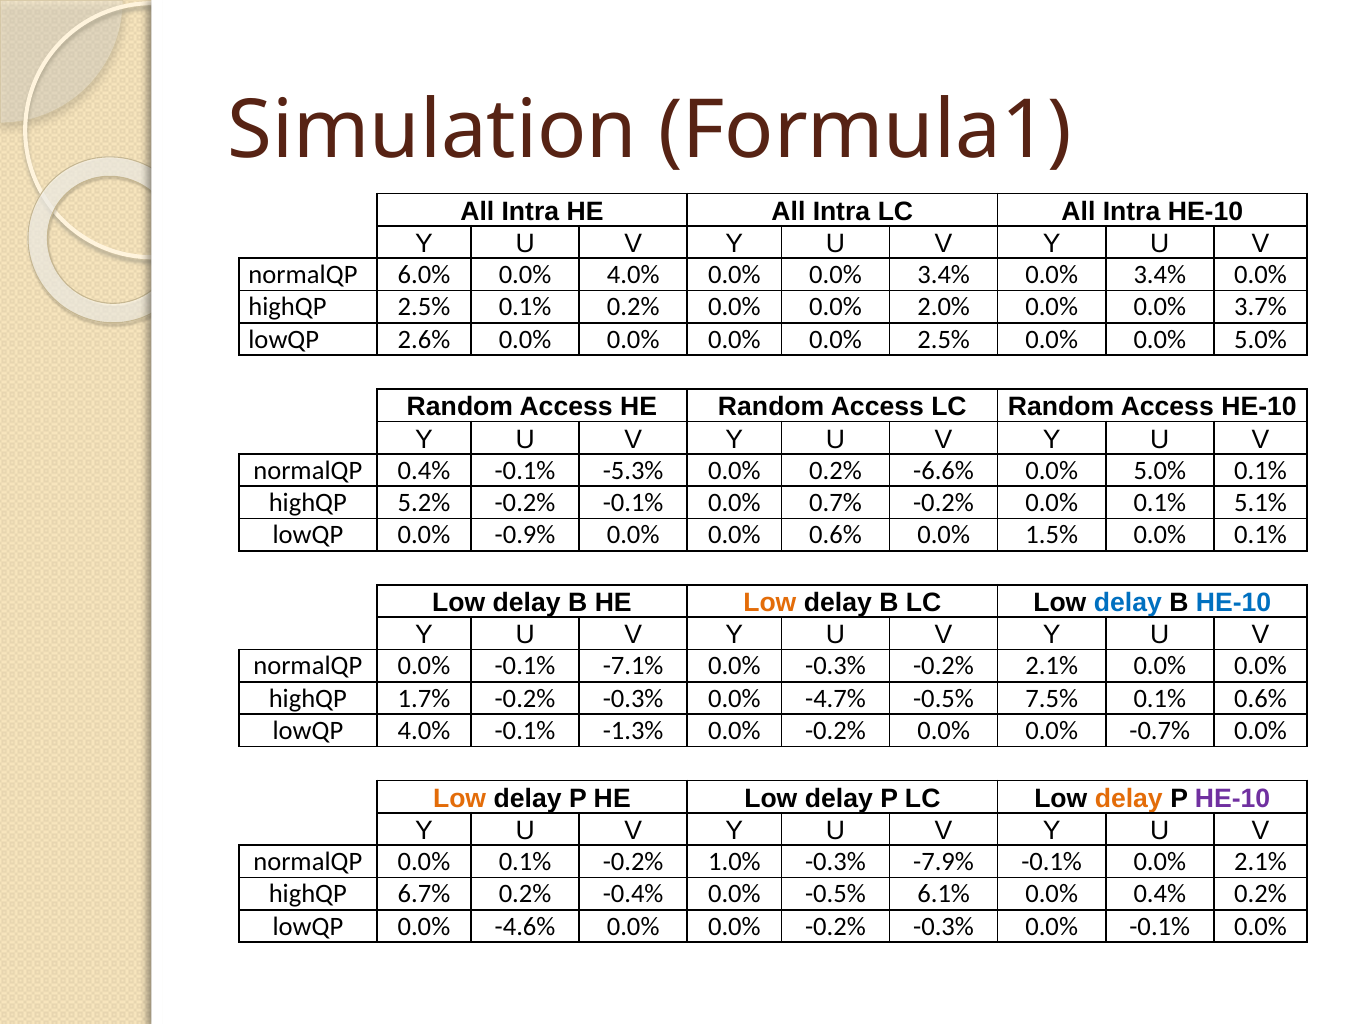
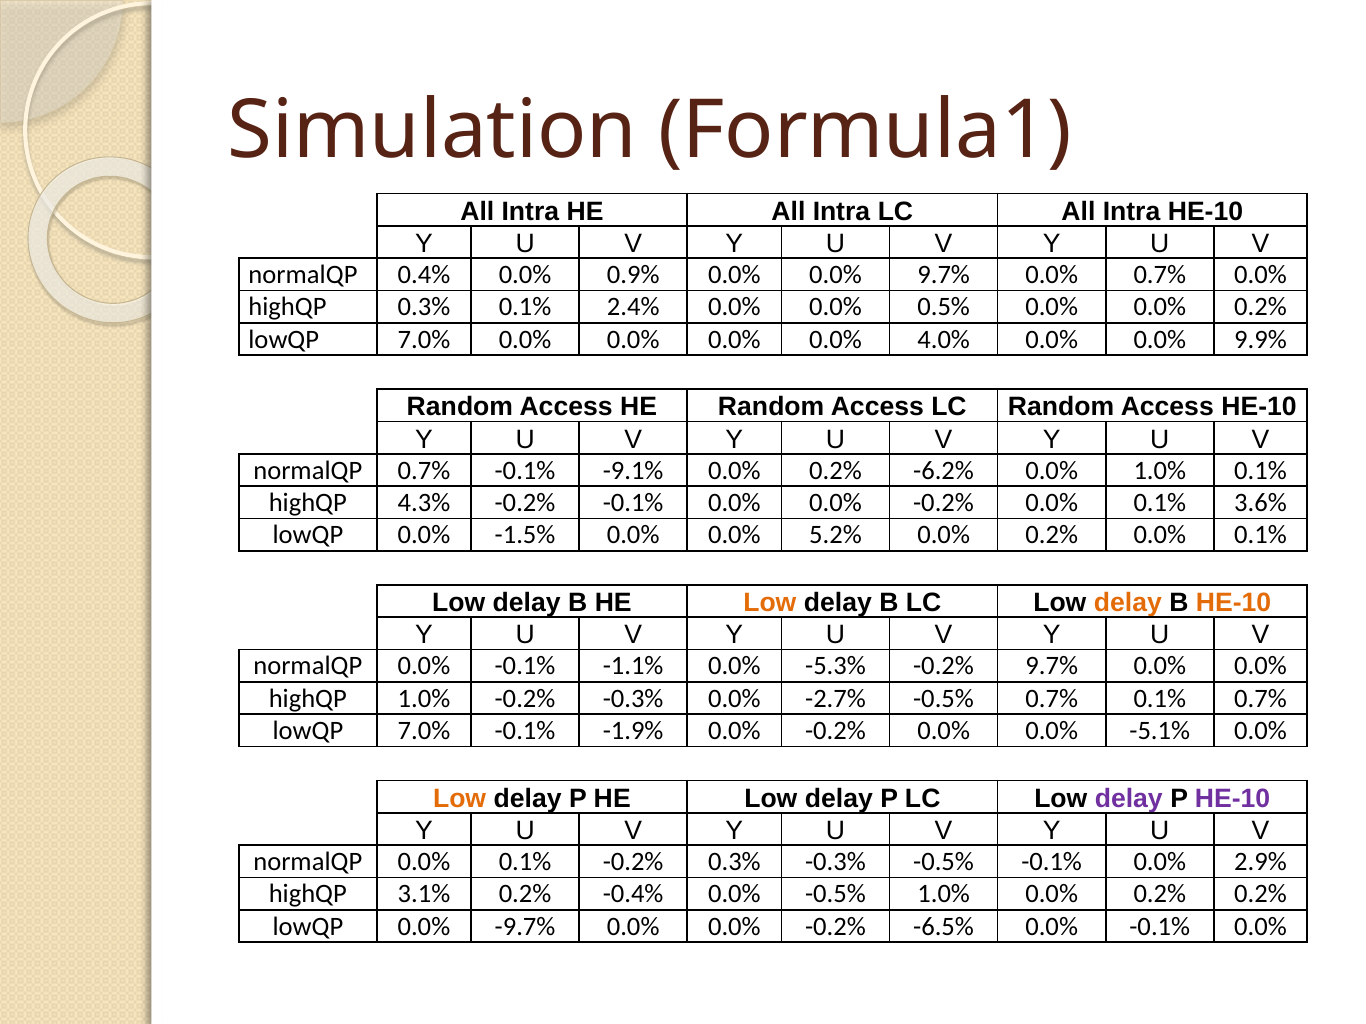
6.0%: 6.0% -> 0.4%
0.0% 4.0%: 4.0% -> 0.9%
0.0% 0.0% 3.4%: 3.4% -> 9.7%
3.4% at (1160, 275): 3.4% -> 0.7%
highQP 2.5%: 2.5% -> 0.3%
0.1% 0.2%: 0.2% -> 2.4%
2.0%: 2.0% -> 0.5%
0.0% 0.0% 3.7%: 3.7% -> 0.2%
2.6% at (424, 340): 2.6% -> 7.0%
0.0% 2.5%: 2.5% -> 4.0%
0.0% 0.0% 5.0%: 5.0% -> 9.9%
normalQP 0.4%: 0.4% -> 0.7%
-5.3%: -5.3% -> -9.1%
-6.6%: -6.6% -> -6.2%
5.0% at (1160, 471): 5.0% -> 1.0%
5.2%: 5.2% -> 4.3%
-0.1% 0.0% 0.7%: 0.7% -> 0.0%
5.1%: 5.1% -> 3.6%
-0.9%: -0.9% -> -1.5%
0.0% 0.6%: 0.6% -> 5.2%
1.5% at (1052, 535): 1.5% -> 0.2%
delay at (1128, 603) colour: blue -> orange
HE-10 at (1234, 603) colour: blue -> orange
-7.1%: -7.1% -> -1.1%
0.0% -0.3%: -0.3% -> -5.3%
-0.2% 2.1%: 2.1% -> 9.7%
highQP 1.7%: 1.7% -> 1.0%
-4.7%: -4.7% -> -2.7%
-0.5% 7.5%: 7.5% -> 0.7%
0.1% 0.6%: 0.6% -> 0.7%
4.0% at (424, 731): 4.0% -> 7.0%
-1.3%: -1.3% -> -1.9%
-0.7%: -0.7% -> -5.1%
delay at (1129, 799) colour: orange -> purple
-0.2% 1.0%: 1.0% -> 0.3%
-0.3% -7.9%: -7.9% -> -0.5%
0.0% 2.1%: 2.1% -> 2.9%
6.7%: 6.7% -> 3.1%
-0.5% 6.1%: 6.1% -> 1.0%
0.4% at (1160, 894): 0.4% -> 0.2%
-4.6%: -4.6% -> -9.7%
0.0% -0.2% -0.3%: -0.3% -> -6.5%
